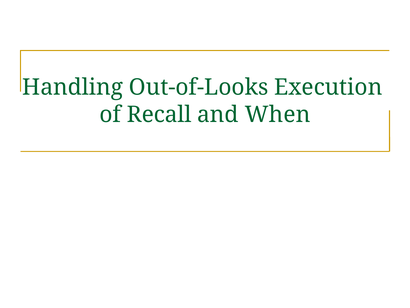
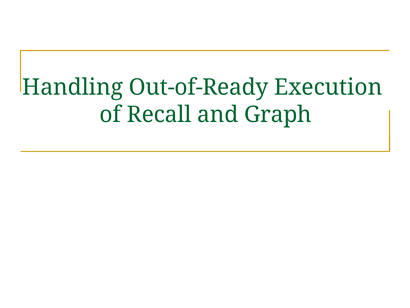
Out-of-Looks: Out-of-Looks -> Out-of-Ready
When: When -> Graph
